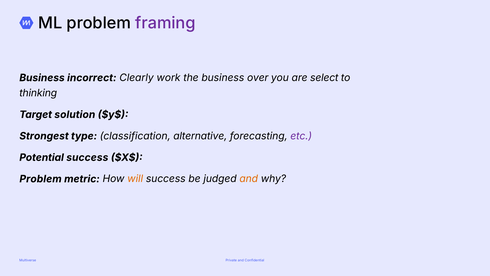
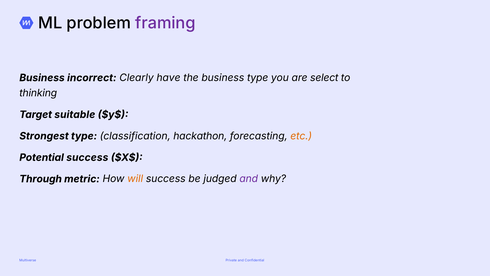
work: work -> have
business over: over -> type
solution: solution -> suitable
alternative: alternative -> hackathon
etc colour: purple -> orange
Problem at (41, 179): Problem -> Through
and at (249, 179) colour: orange -> purple
